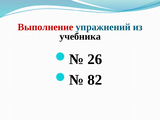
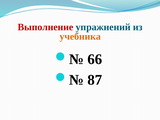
учебника colour: black -> orange
26: 26 -> 66
82: 82 -> 87
